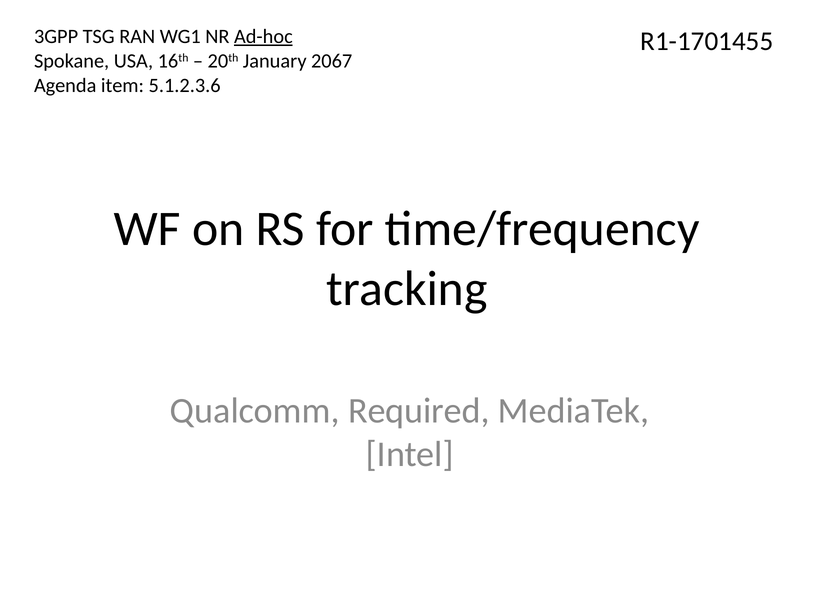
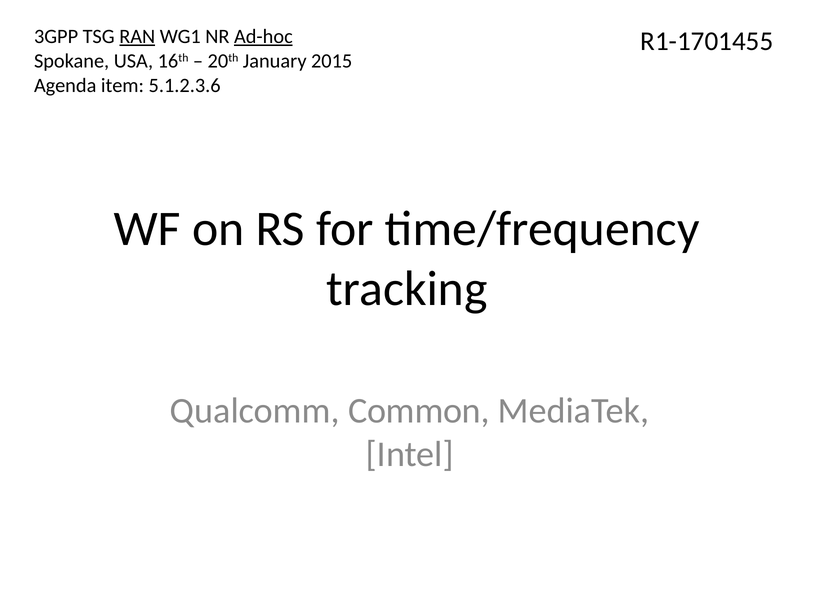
RAN underline: none -> present
2067: 2067 -> 2015
Required: Required -> Common
